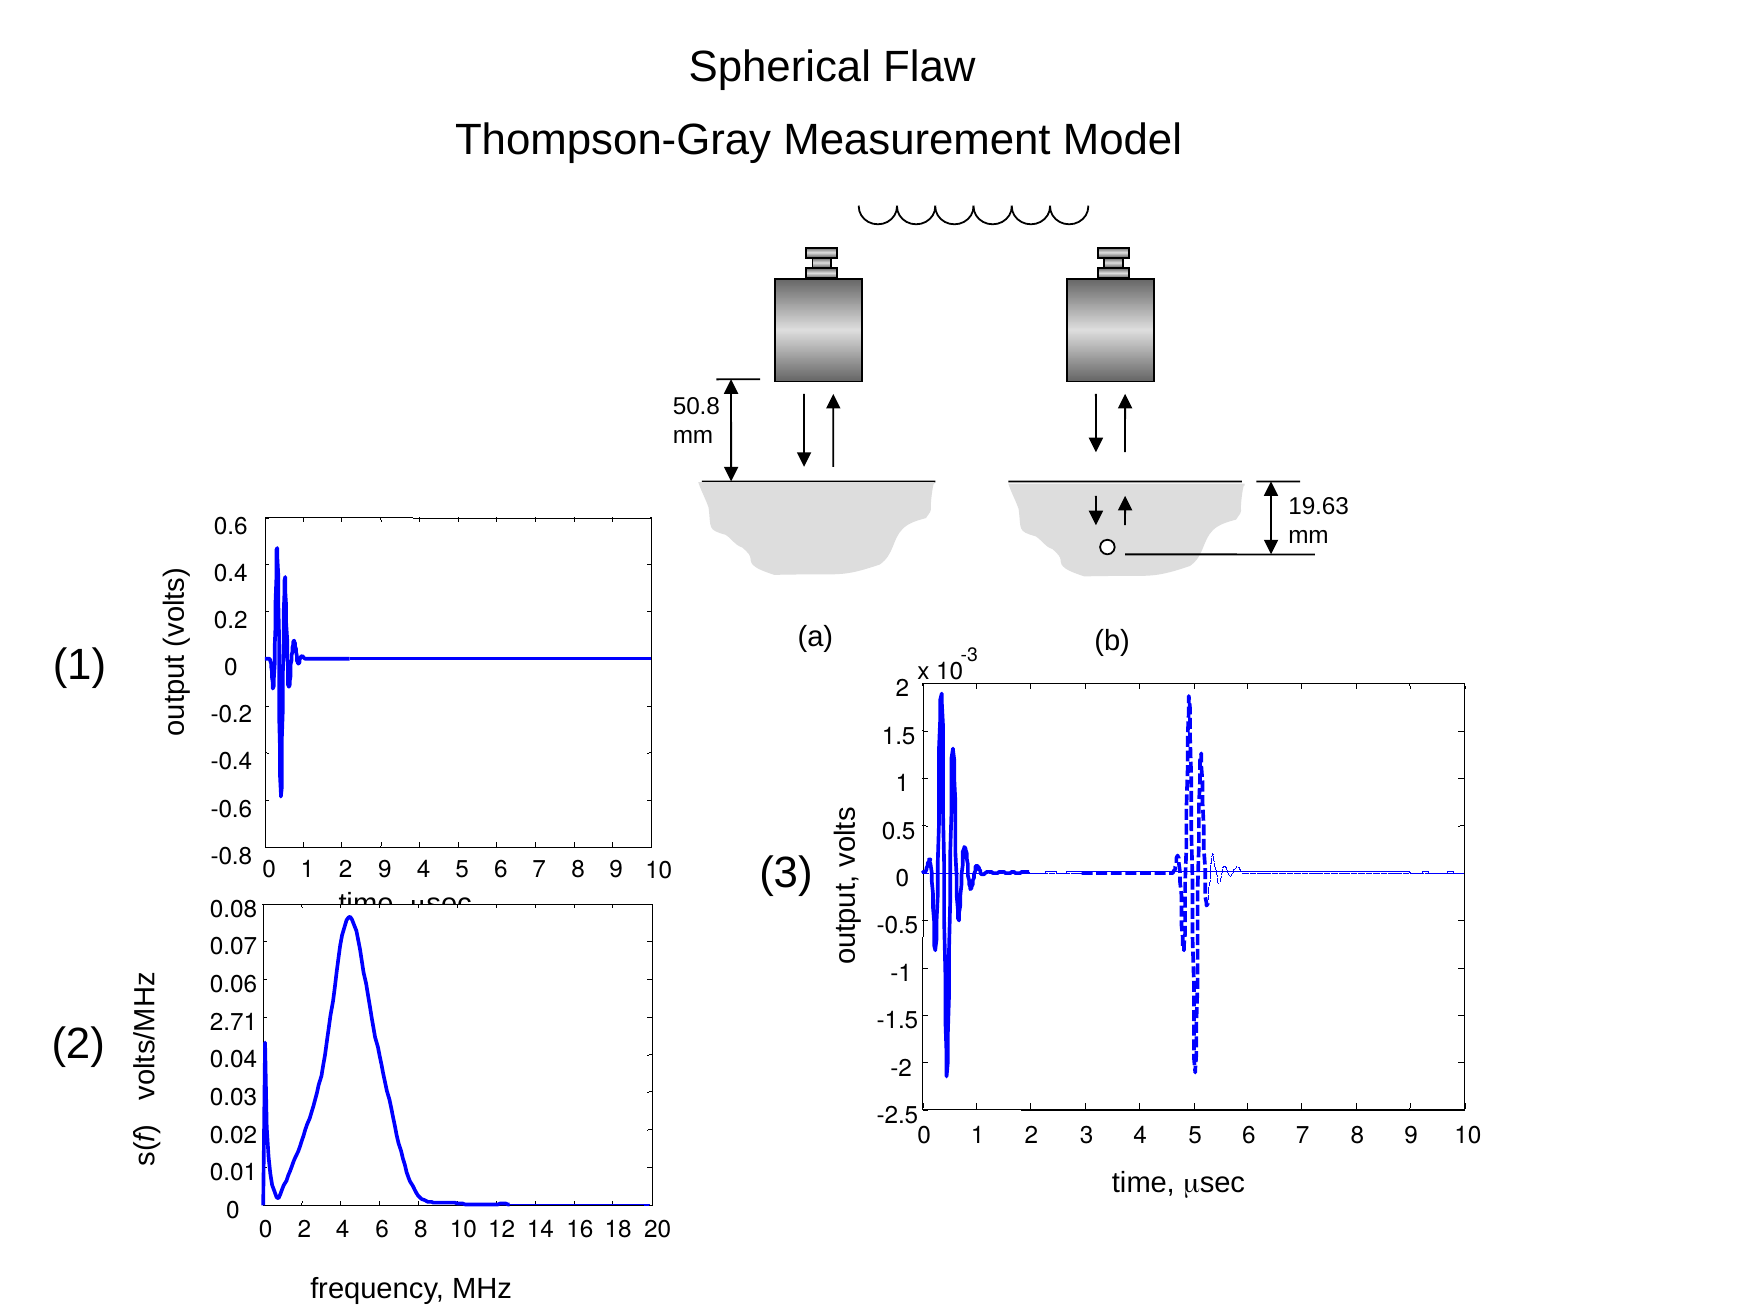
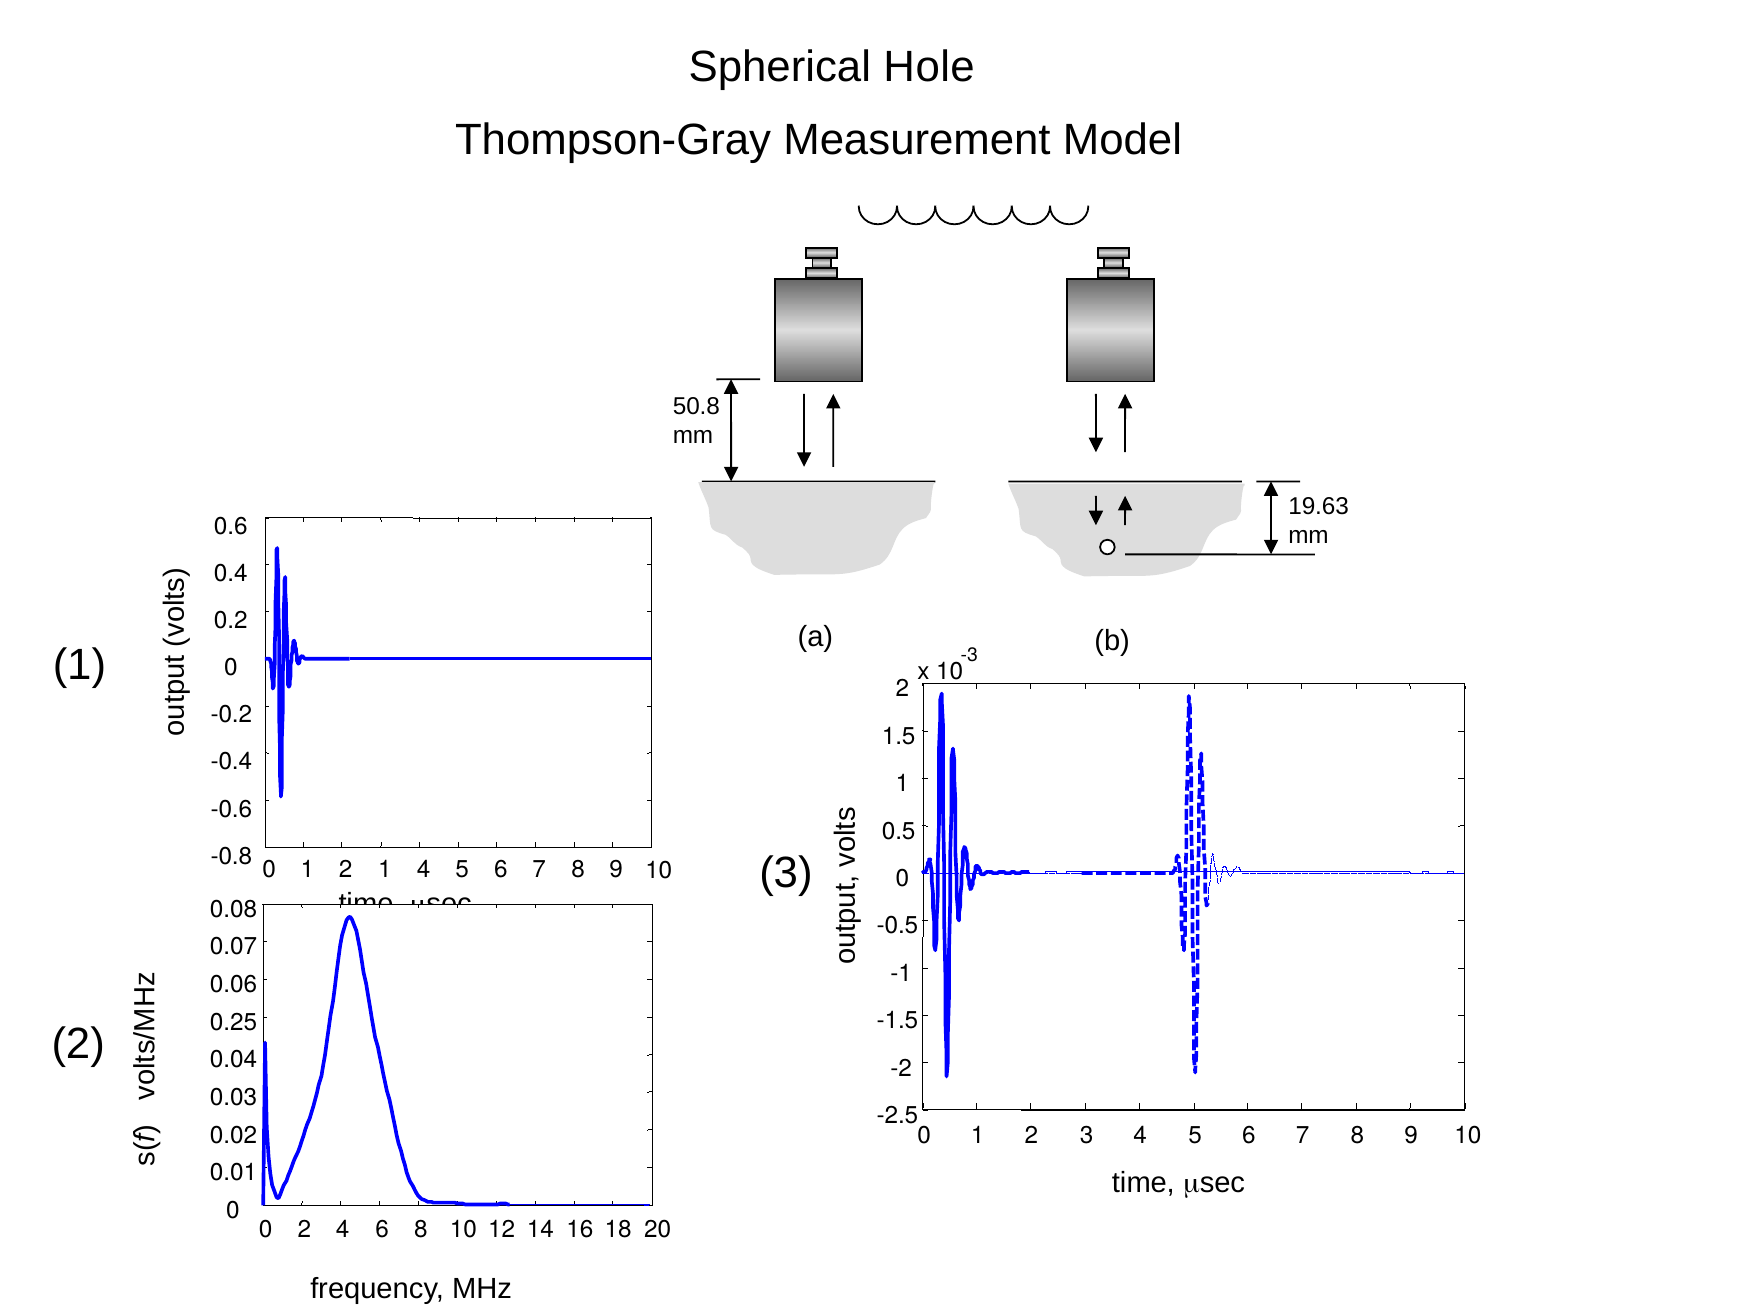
Flaw: Flaw -> Hole
2 9: 9 -> 1
2.71: 2.71 -> 0.25
